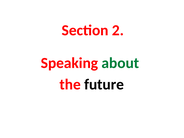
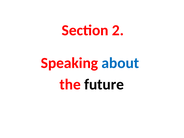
about colour: green -> blue
